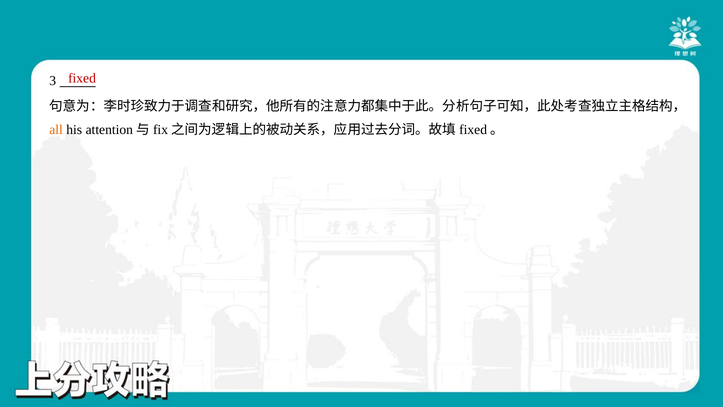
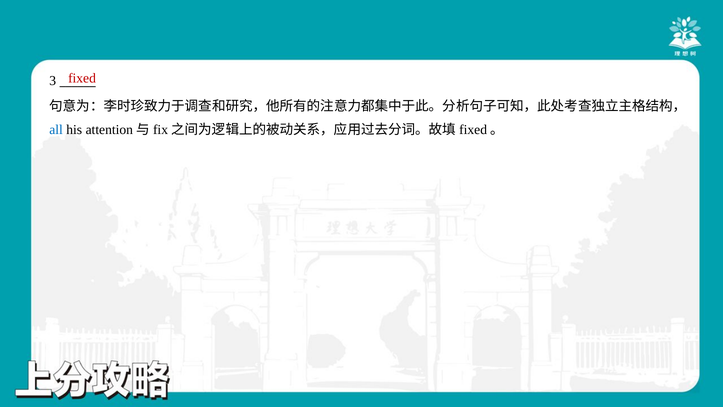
all colour: orange -> blue
